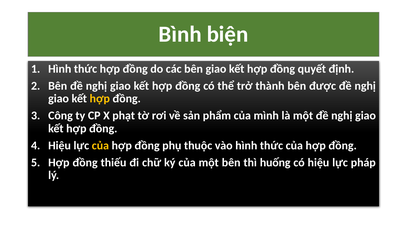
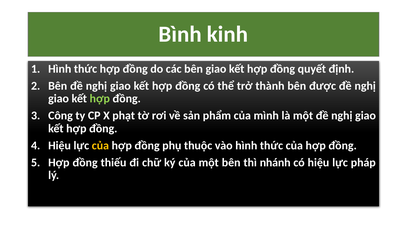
biện: biện -> kinh
hợp at (100, 99) colour: yellow -> light green
huống: huống -> nhánh
